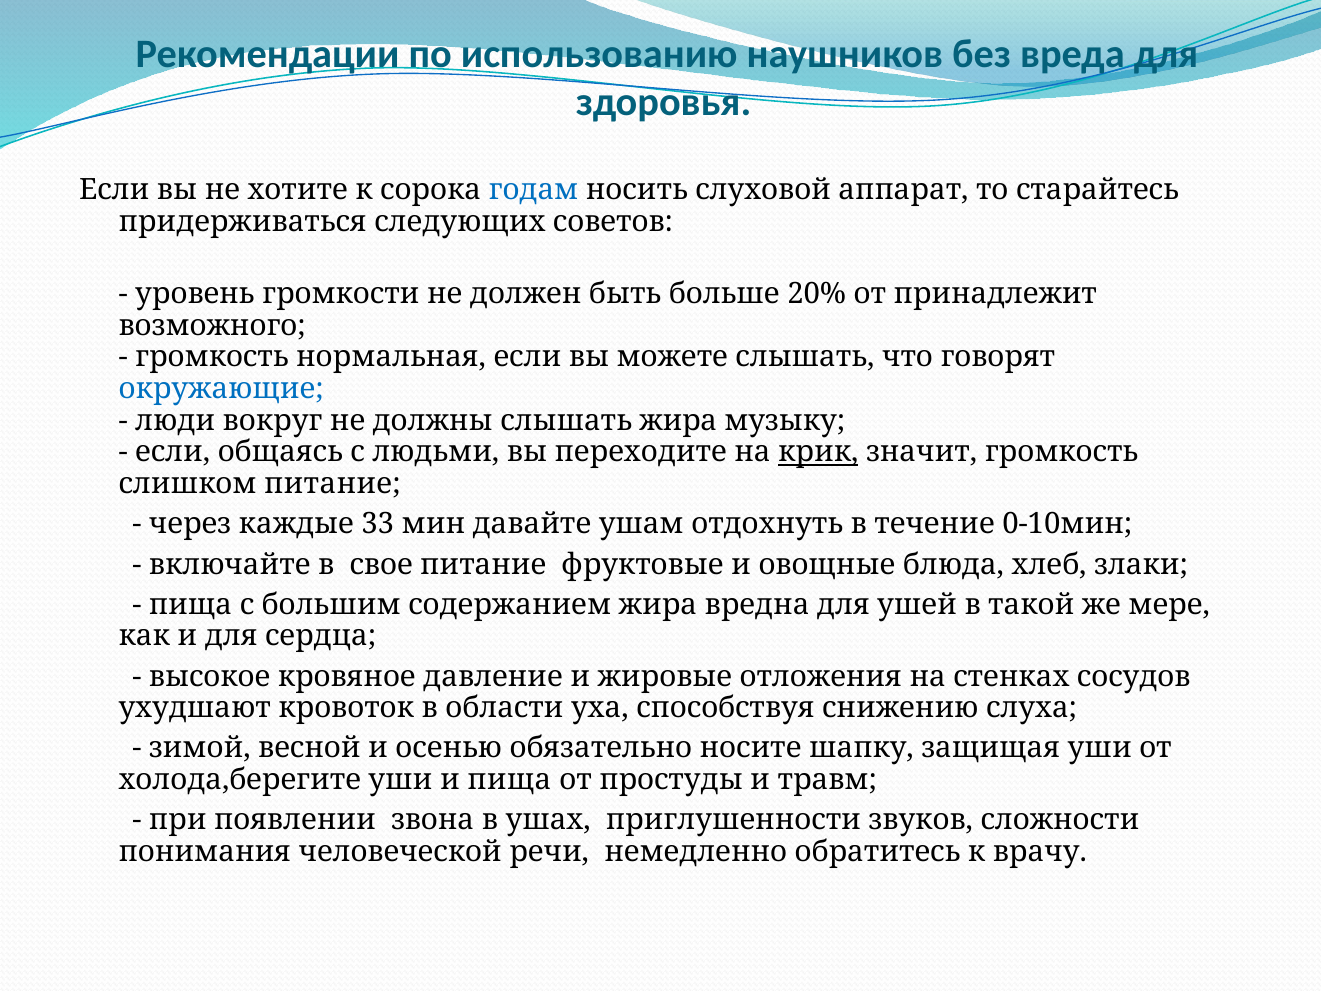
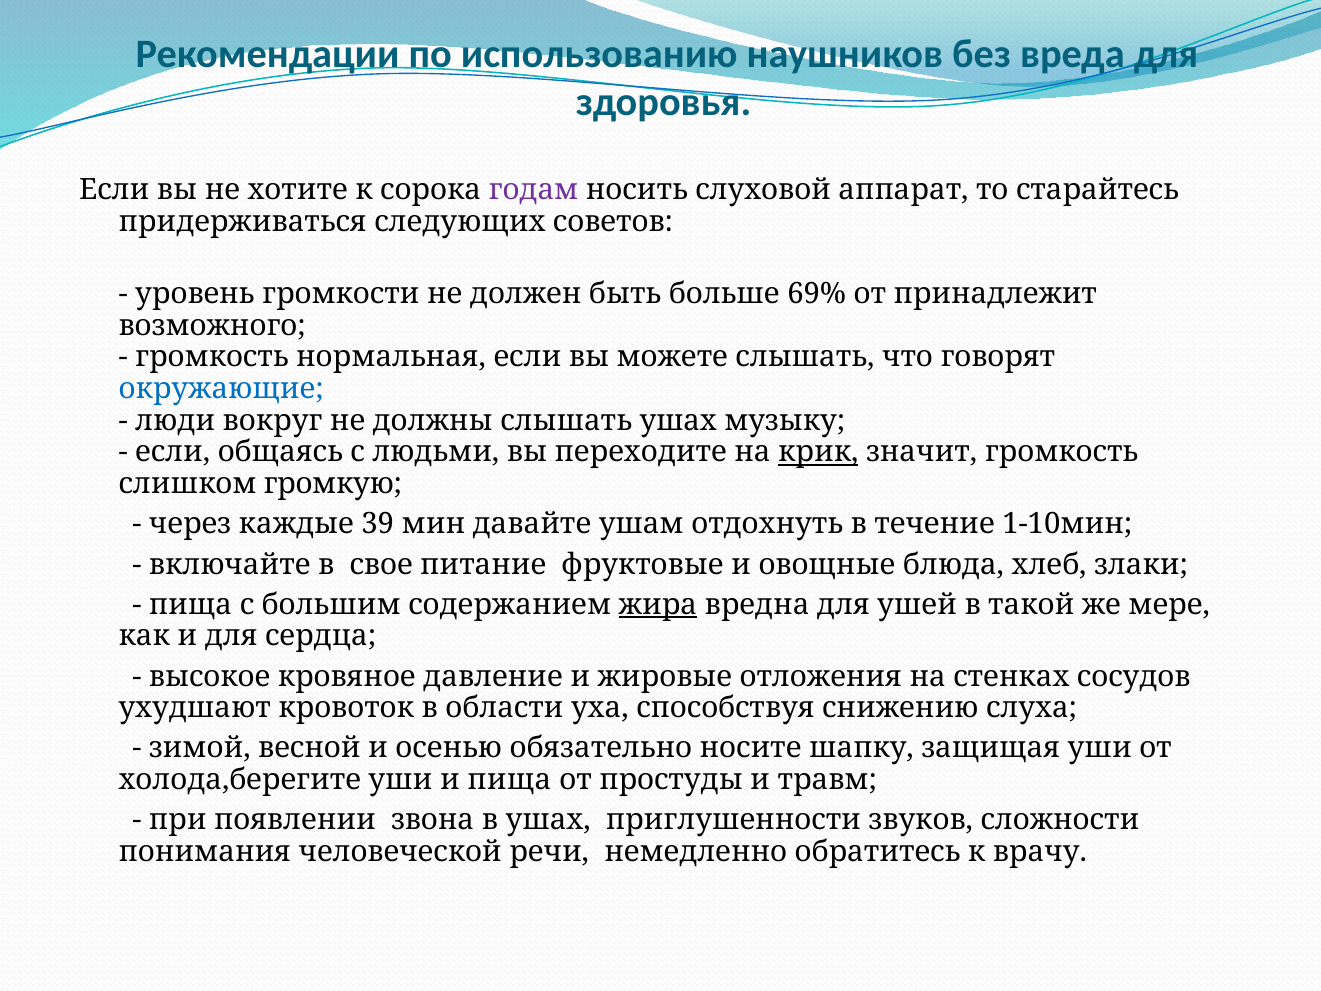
годам colour: blue -> purple
20%: 20% -> 69%
слышать жира: жира -> ушах
слишком питание: питание -> громкую
33: 33 -> 39
0-10мин: 0-10мин -> 1-10мин
жира at (658, 604) underline: none -> present
